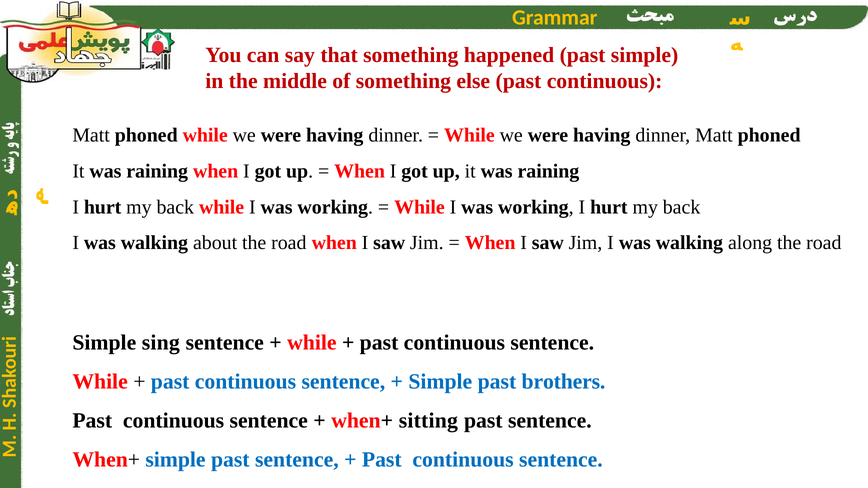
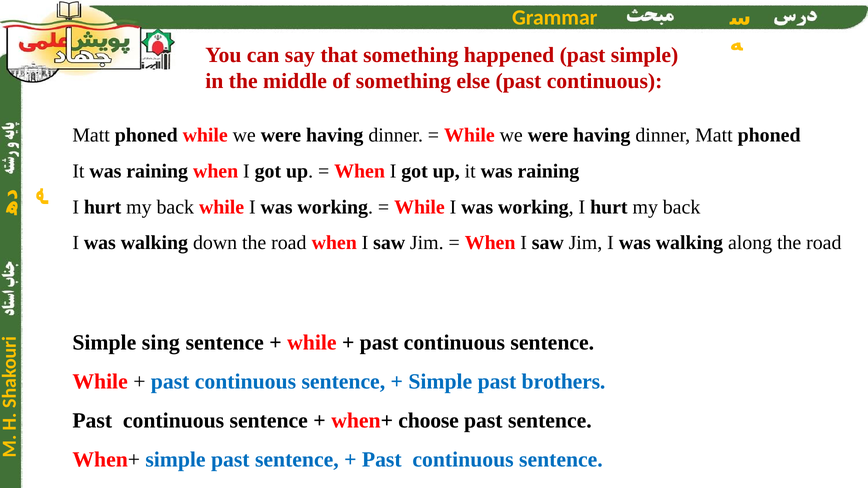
about: about -> down
sitting: sitting -> choose
